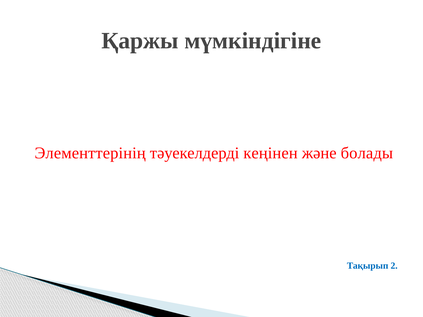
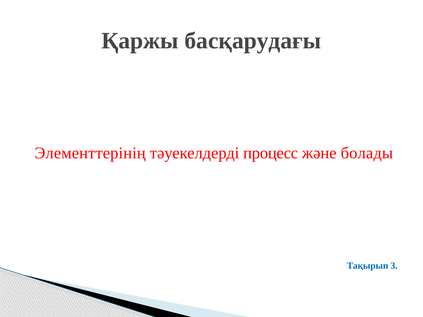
мүмкіндігіне: мүмкіндігіне -> басқарудағы
кеңінен: кеңінен -> процесс
2: 2 -> 3
